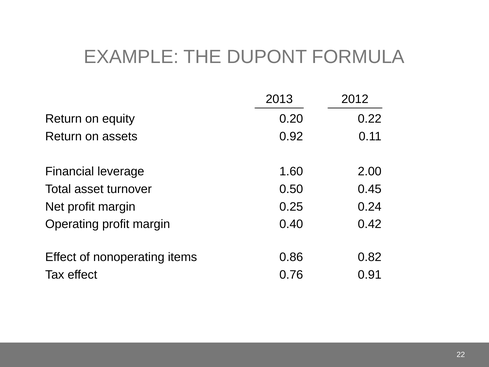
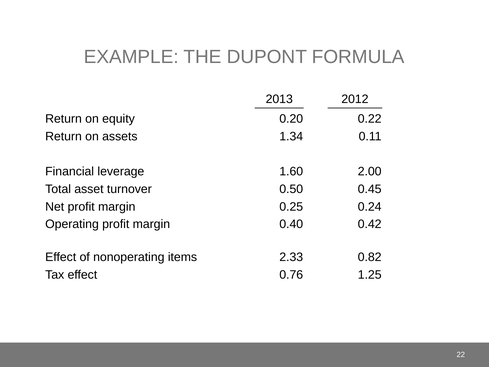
0.92: 0.92 -> 1.34
0.86: 0.86 -> 2.33
0.91: 0.91 -> 1.25
